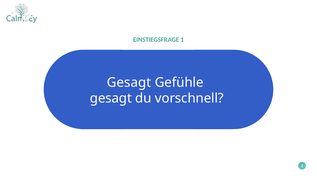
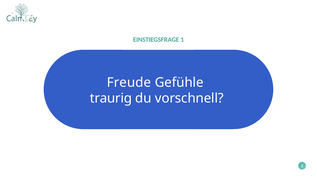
Gesagt at (129, 82): Gesagt -> Freude
gesagt at (111, 98): gesagt -> traurig
